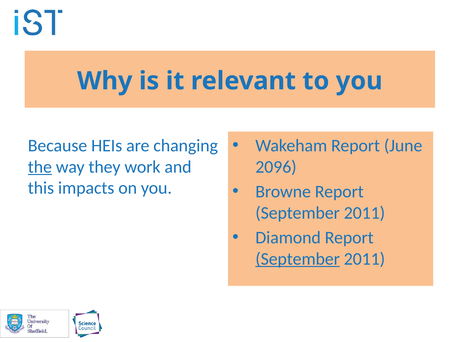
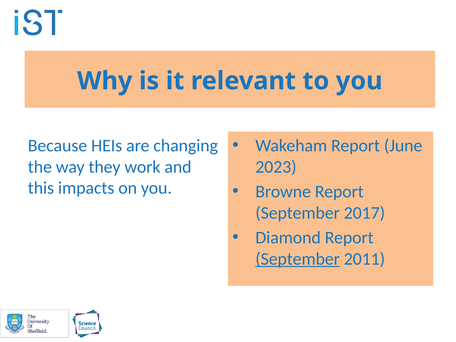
the underline: present -> none
2096: 2096 -> 2023
2011 at (364, 213): 2011 -> 2017
